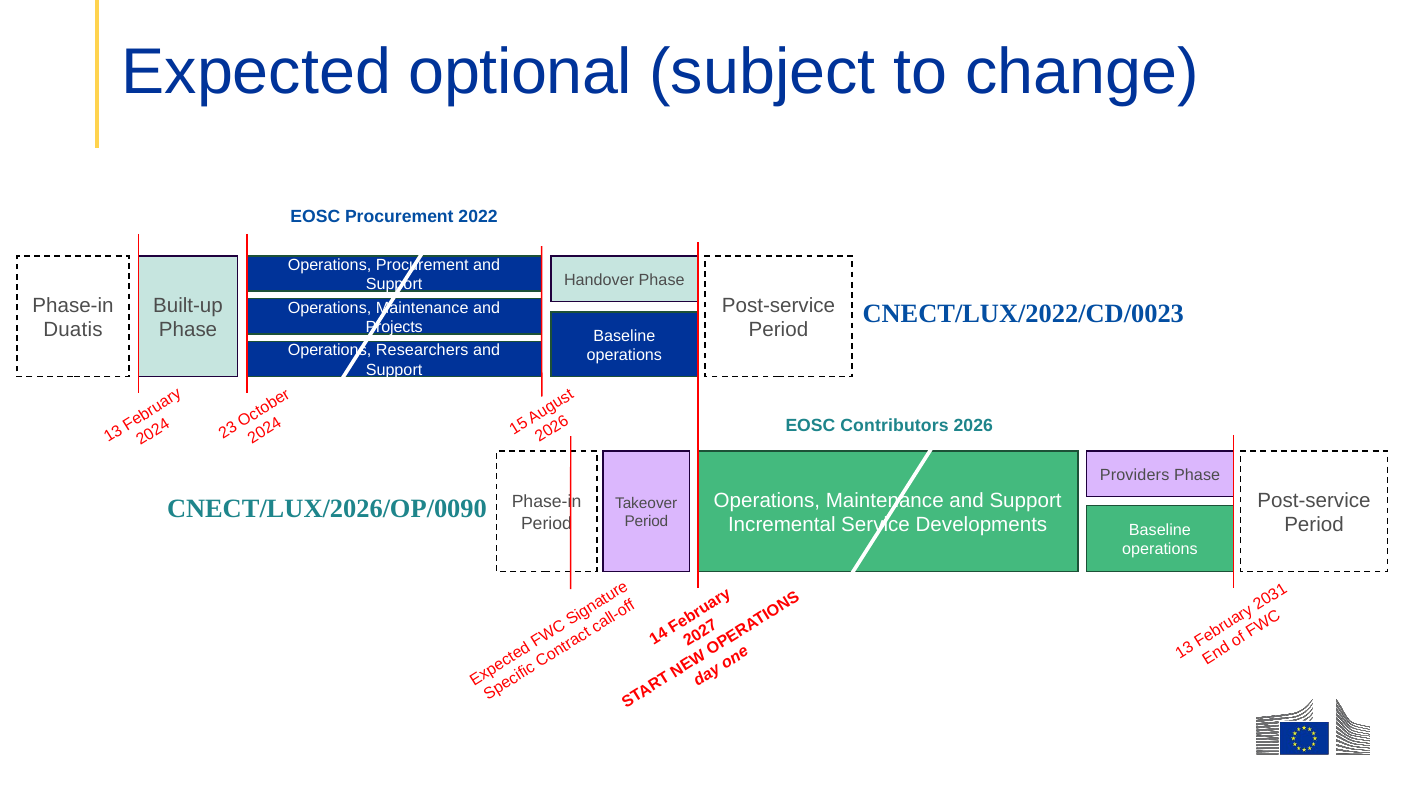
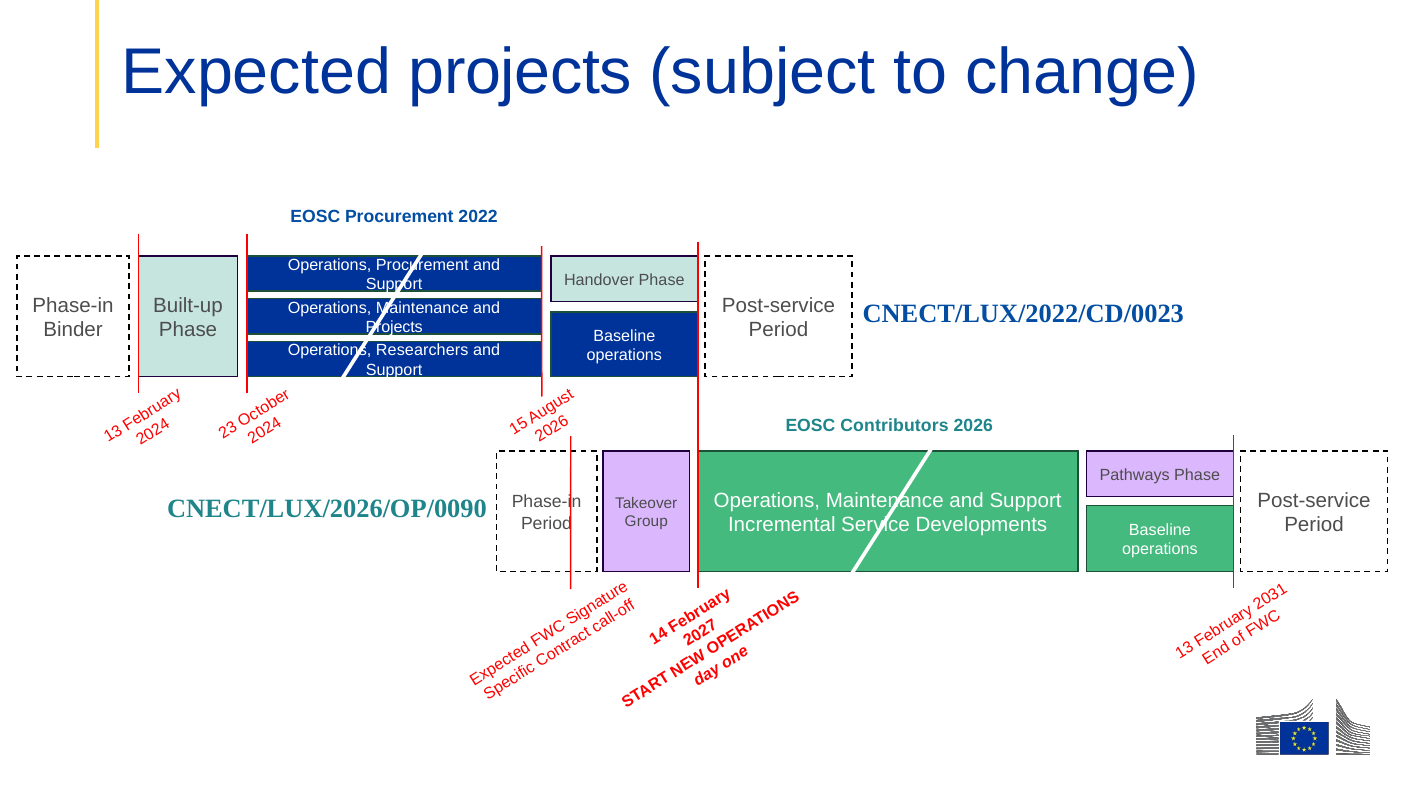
Expected optional: optional -> projects
Duatis: Duatis -> Binder
Providers: Providers -> Pathways
Period at (646, 522): Period -> Group
